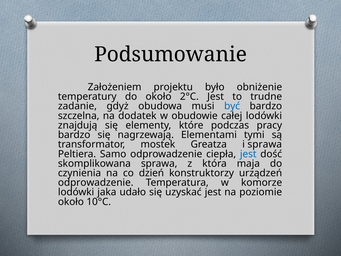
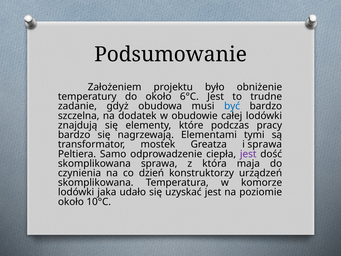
2°C: 2°C -> 6°C
jest at (248, 154) colour: blue -> purple
odprowadzenie at (96, 182): odprowadzenie -> skomplikowana
